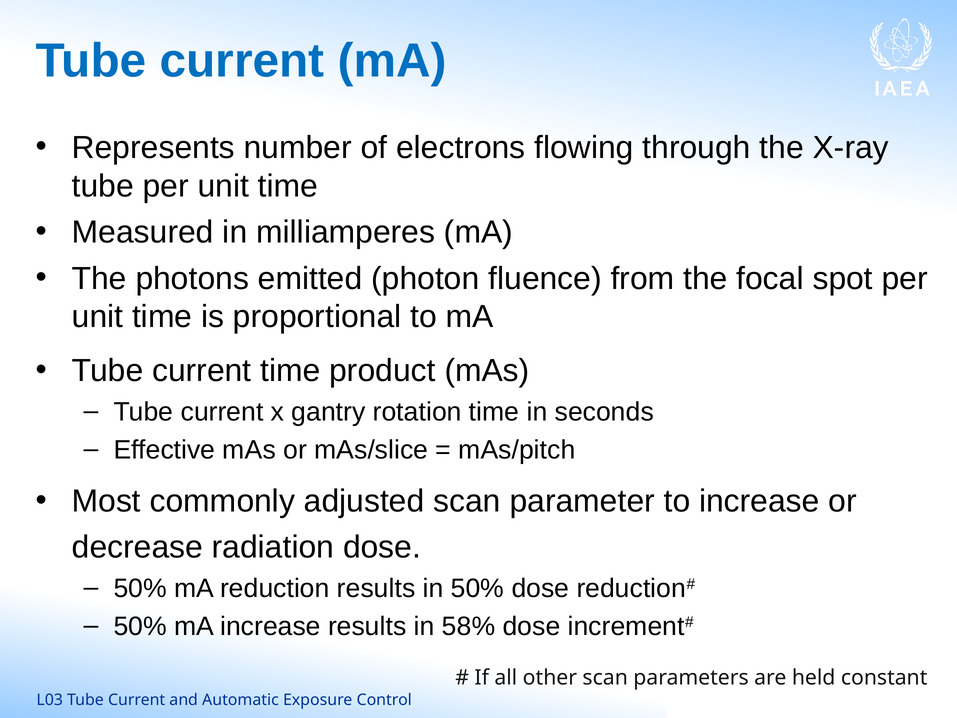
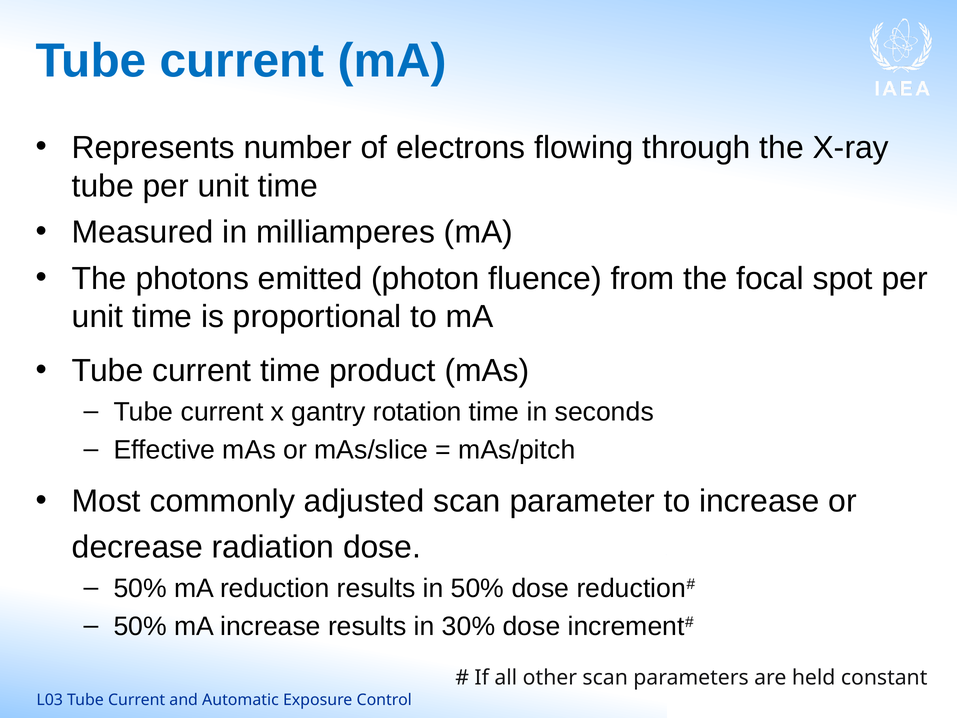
58%: 58% -> 30%
